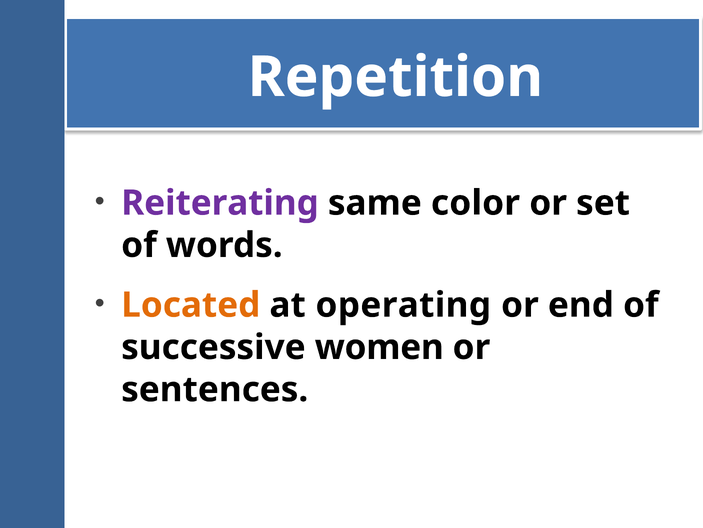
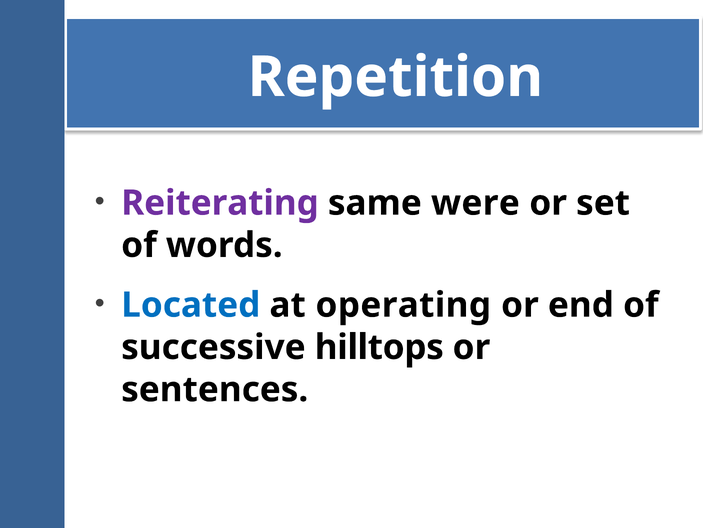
color: color -> were
Located colour: orange -> blue
women: women -> hilltops
